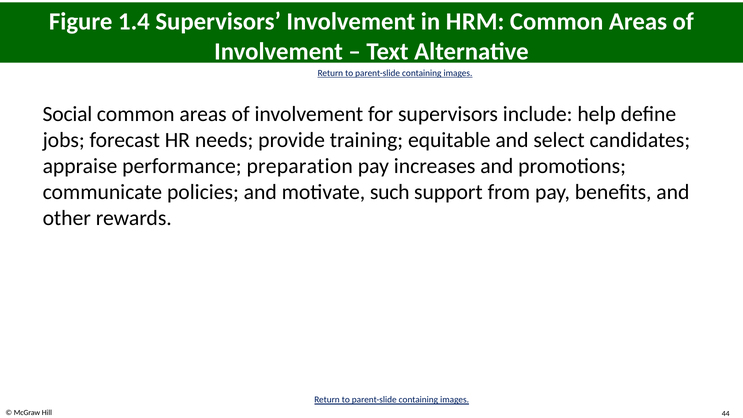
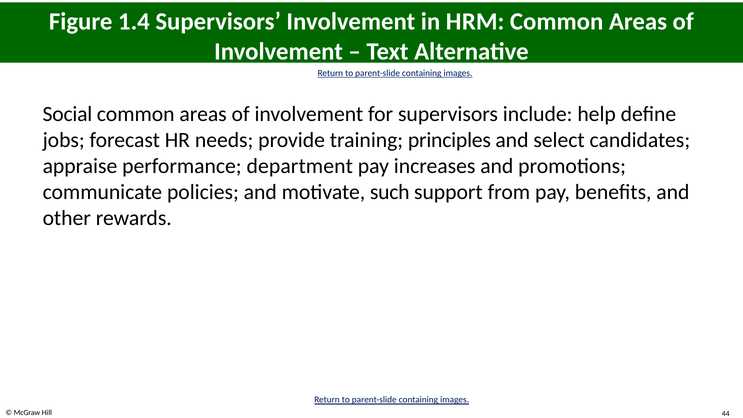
equitable: equitable -> principles
preparation: preparation -> department
